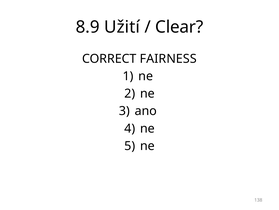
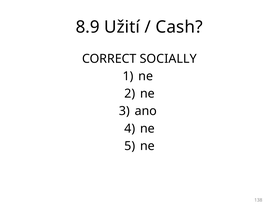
Clear: Clear -> Cash
FAIRNESS: FAIRNESS -> SOCIALLY
